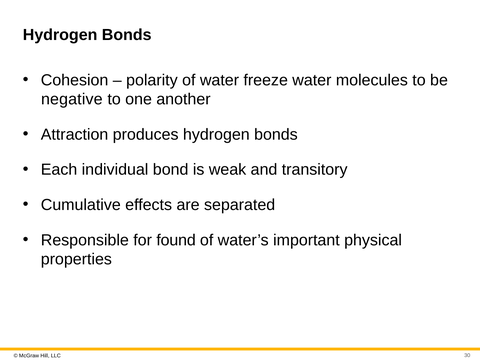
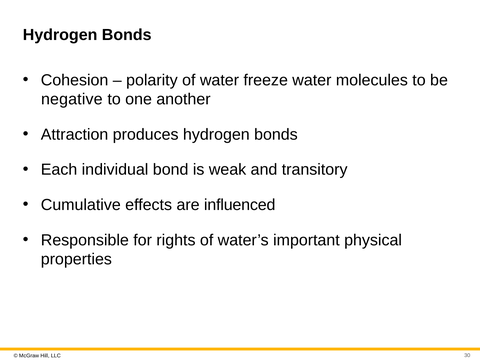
separated: separated -> influenced
found: found -> rights
